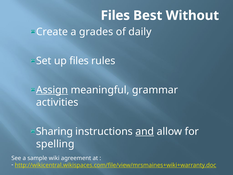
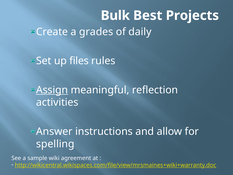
Files at (115, 15): Files -> Bulk
Without: Without -> Projects
grammar: grammar -> reflection
Sharing: Sharing -> Answer
and underline: present -> none
